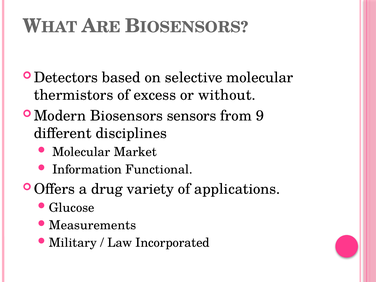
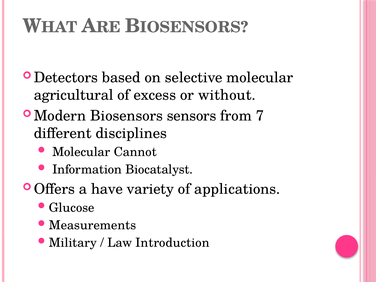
thermistors: thermistors -> agricultural
9: 9 -> 7
Market: Market -> Cannot
Functional: Functional -> Biocatalyst
drug: drug -> have
Incorporated: Incorporated -> Introduction
